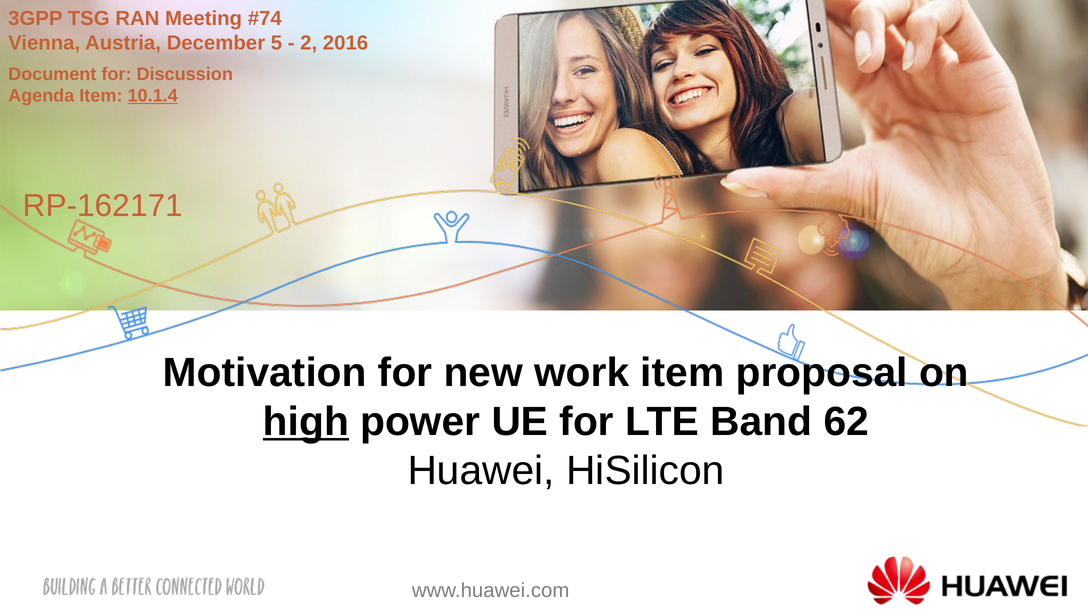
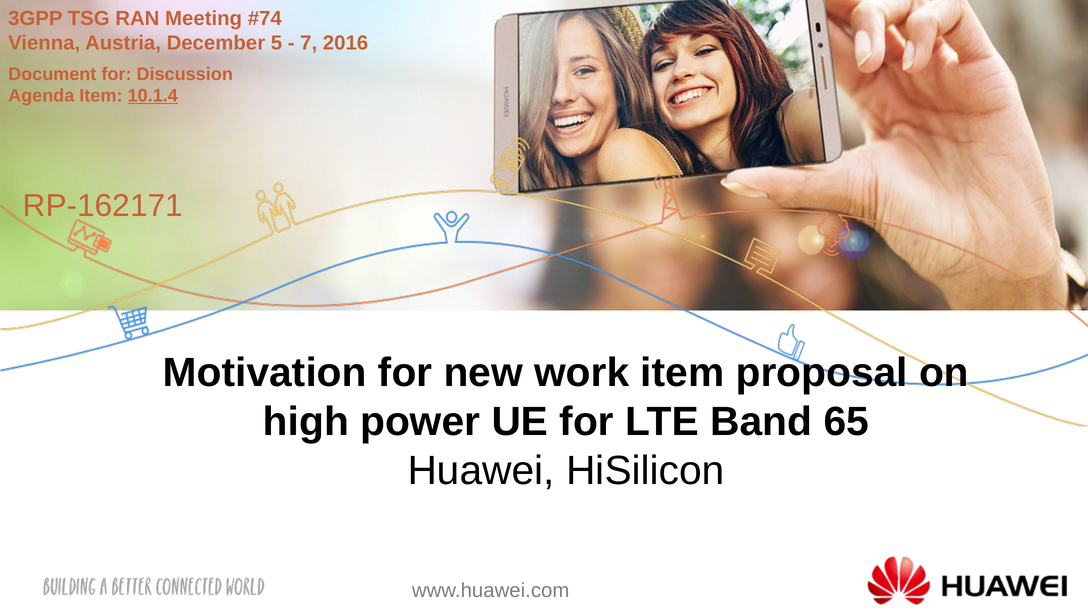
2: 2 -> 7
high underline: present -> none
62: 62 -> 65
